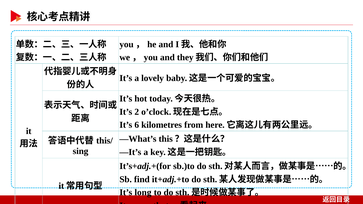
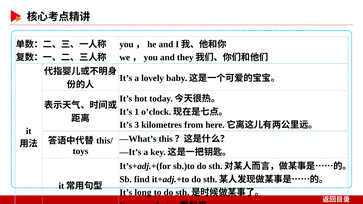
2: 2 -> 1
6: 6 -> 3
sing: sing -> toys
